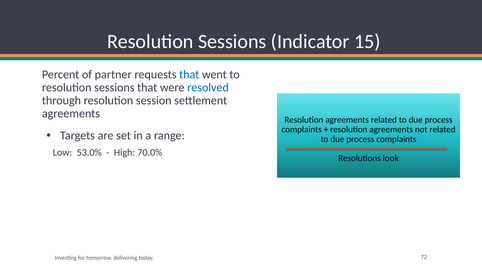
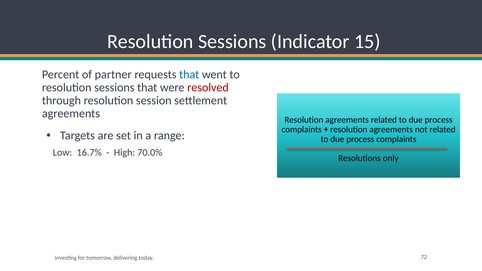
resolved colour: blue -> red
53.0%: 53.0% -> 16.7%
look: look -> only
